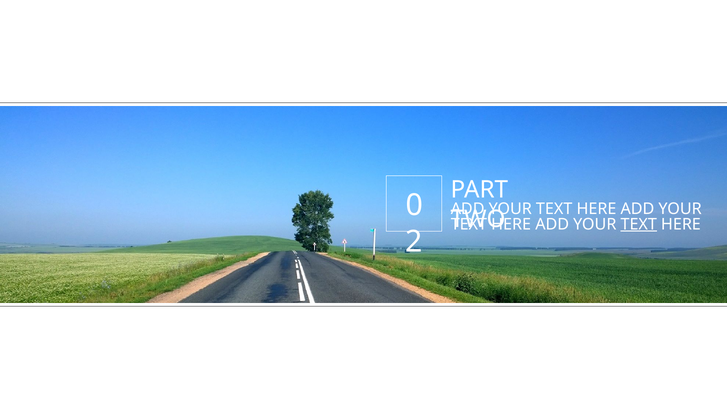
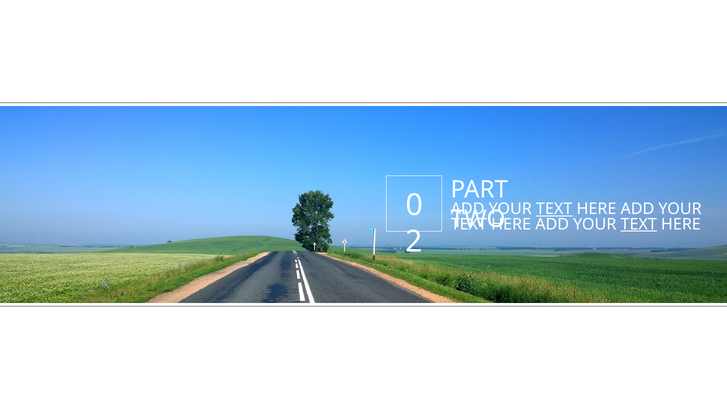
TEXT at (554, 209) underline: none -> present
